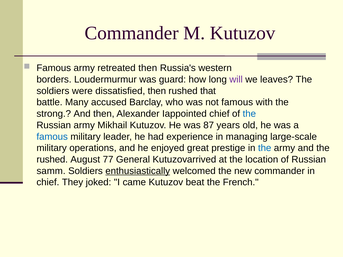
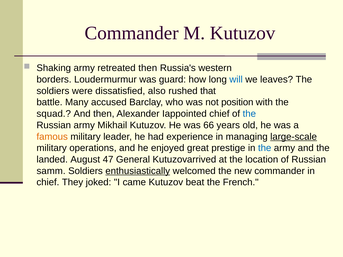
Famous at (54, 68): Famous -> Shaking
will colour: purple -> blue
dissatisfied then: then -> also
not famous: famous -> position
strong: strong -> squad
87: 87 -> 66
famous at (52, 137) colour: blue -> orange
large-scale underline: none -> present
rushed at (52, 160): rushed -> landed
77: 77 -> 47
